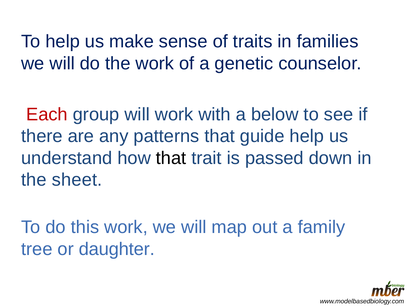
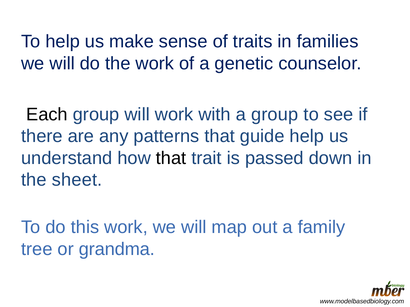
Each colour: red -> black
a below: below -> group
daughter: daughter -> grandma
